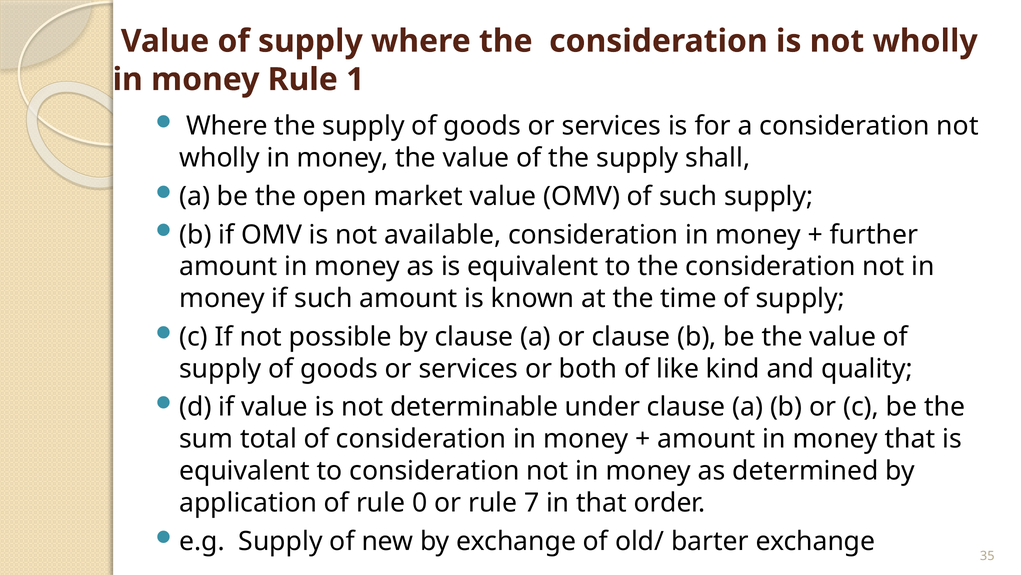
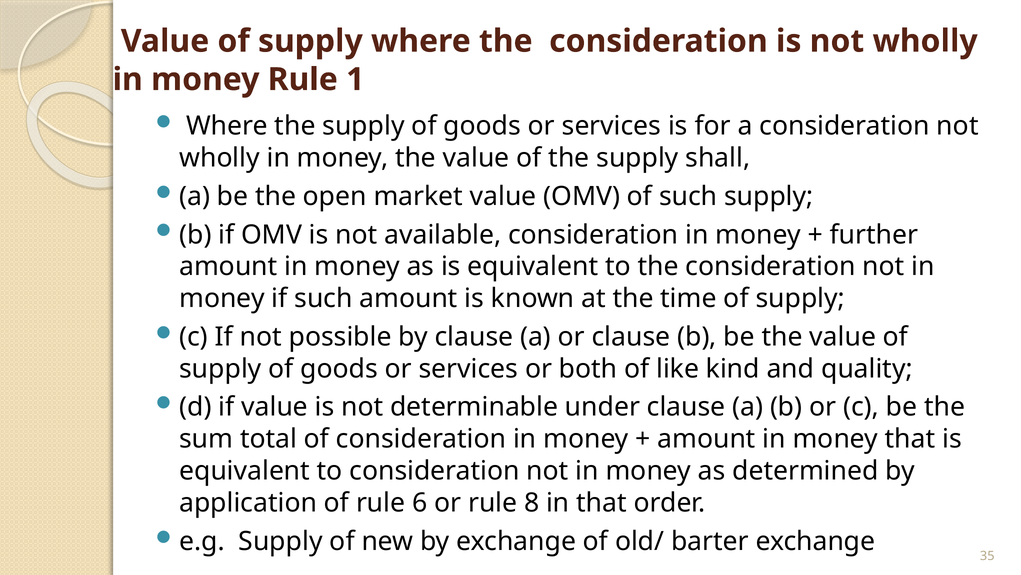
0: 0 -> 6
7: 7 -> 8
